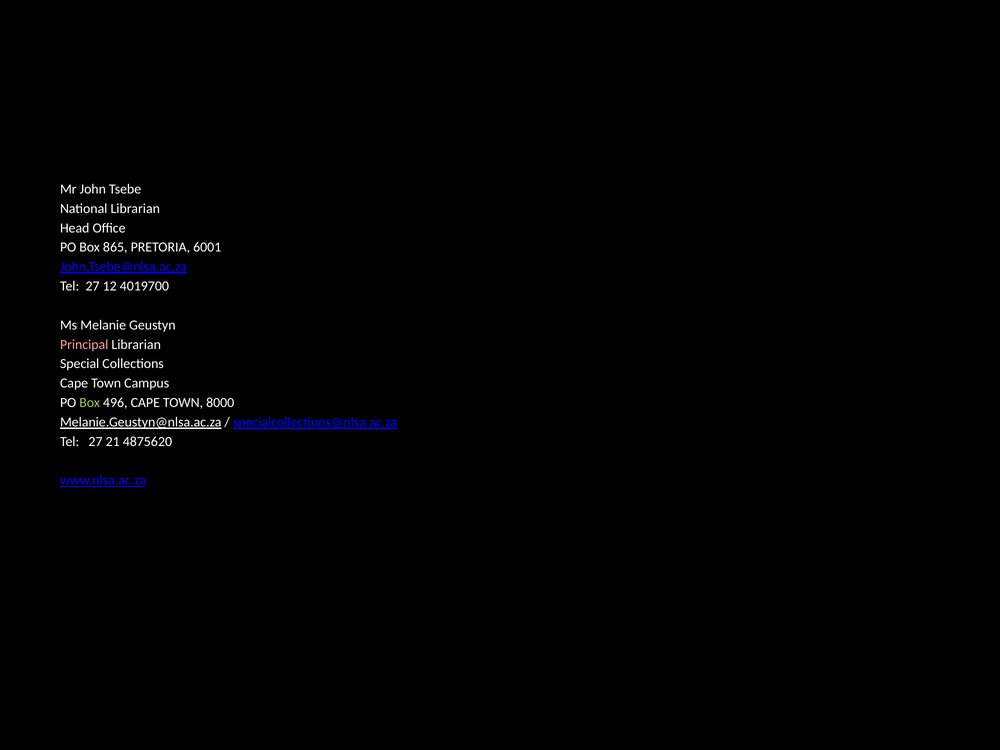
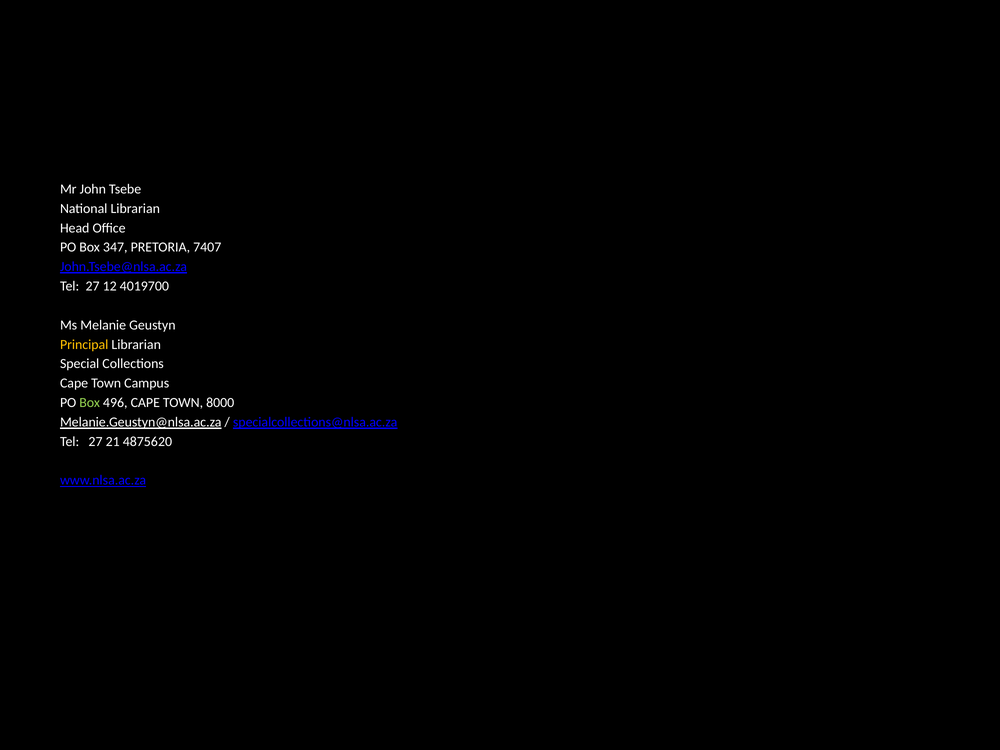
865: 865 -> 347
6001: 6001 -> 7407
Principal colour: pink -> yellow
